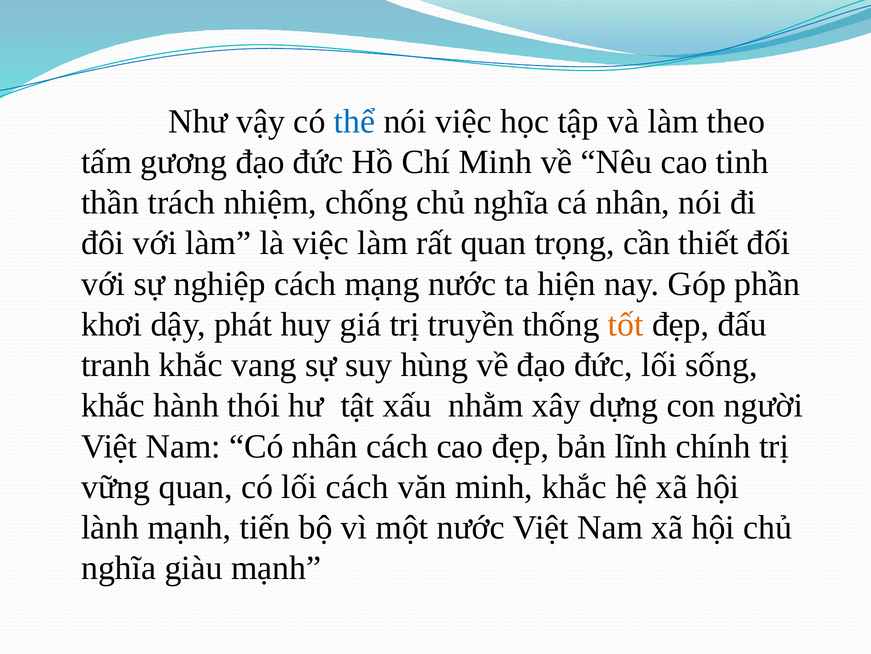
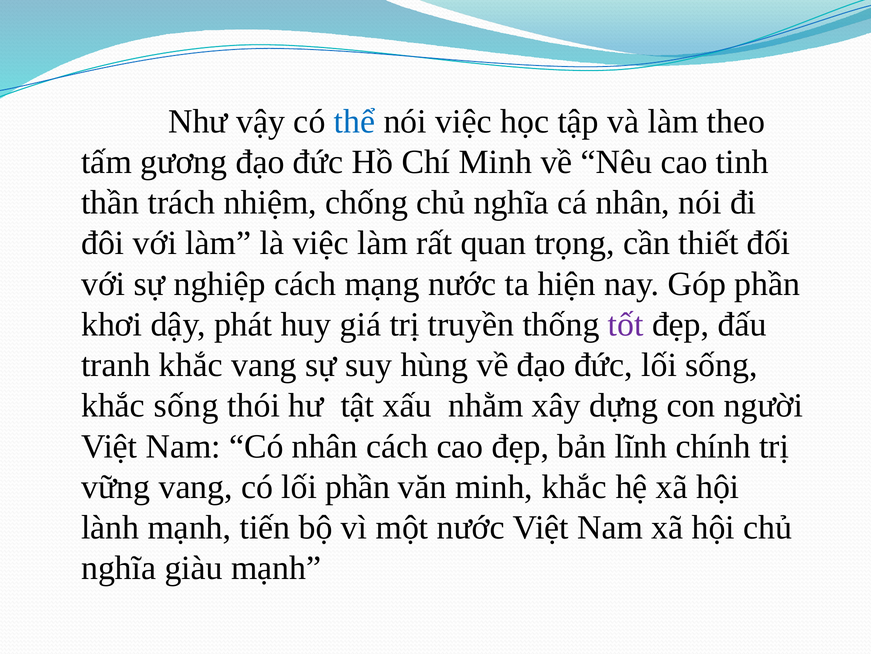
tốt colour: orange -> purple
khắc hành: hành -> sống
vững quan: quan -> vang
lối cách: cách -> phần
